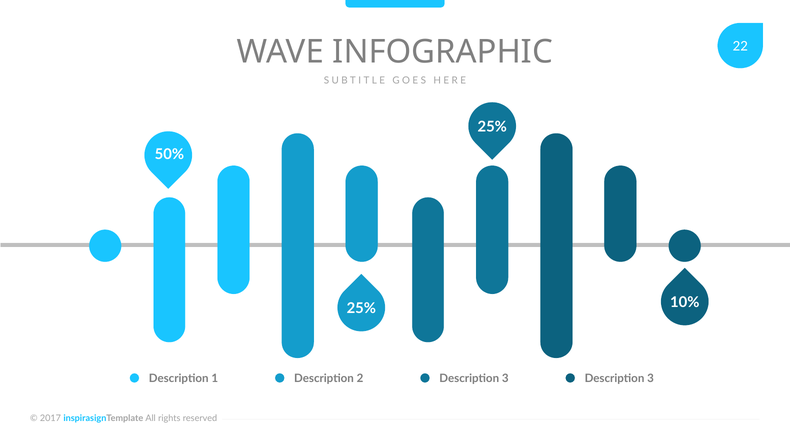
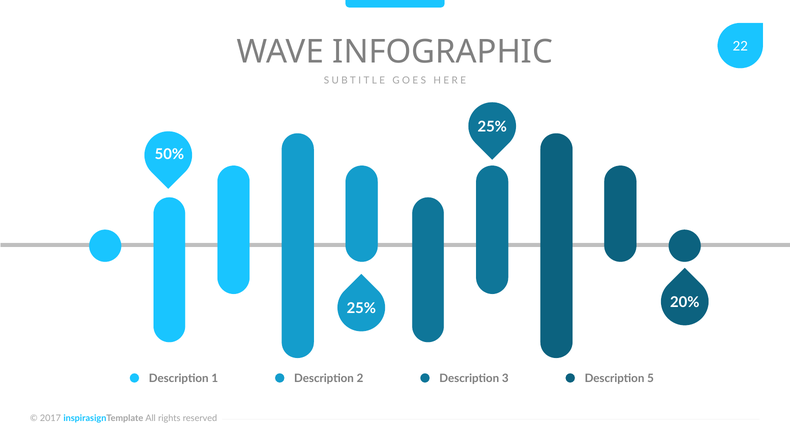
10%: 10% -> 20%
3 Description 3: 3 -> 5
